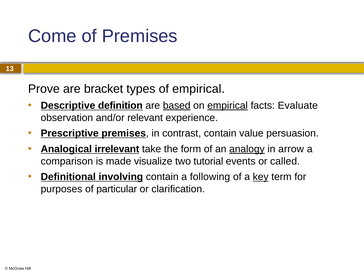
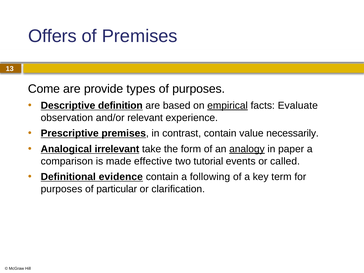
Come: Come -> Offers
Prove: Prove -> Come
bracket: bracket -> provide
of empirical: empirical -> purposes
based underline: present -> none
persuasion: persuasion -> necessarily
arrow: arrow -> paper
visualize: visualize -> effective
involving: involving -> evidence
key underline: present -> none
